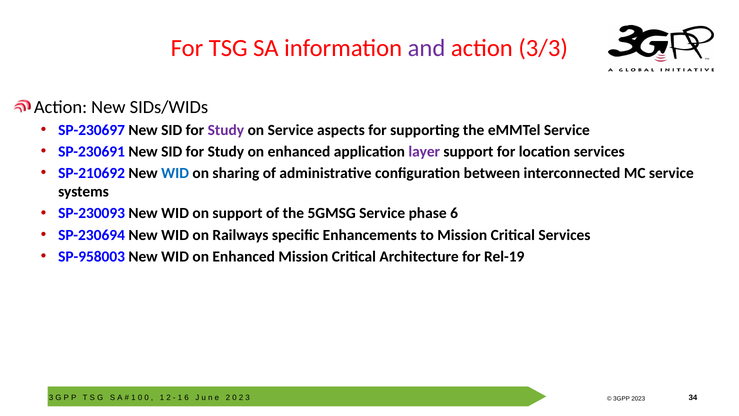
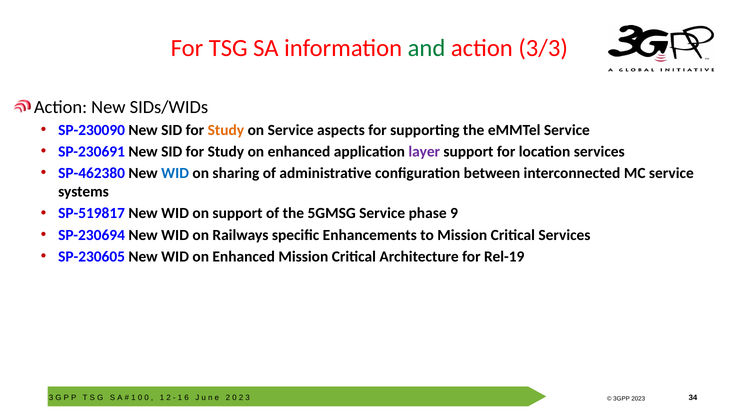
and colour: purple -> green
SP-230697: SP-230697 -> SP-230090
Study at (226, 130) colour: purple -> orange
SP-210692: SP-210692 -> SP-462380
SP-230093: SP-230093 -> SP-519817
phase 6: 6 -> 9
SP-958003: SP-958003 -> SP-230605
